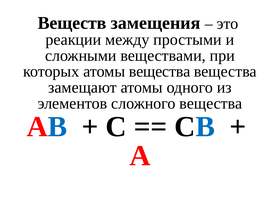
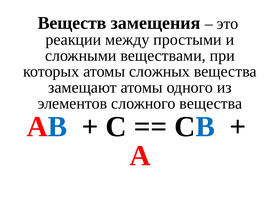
атомы вещества: вещества -> сложных
